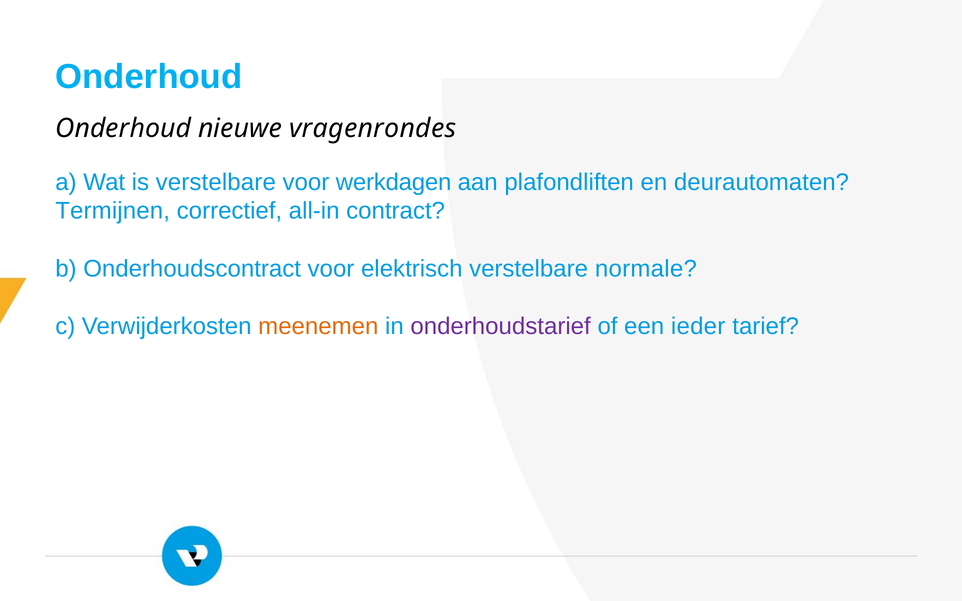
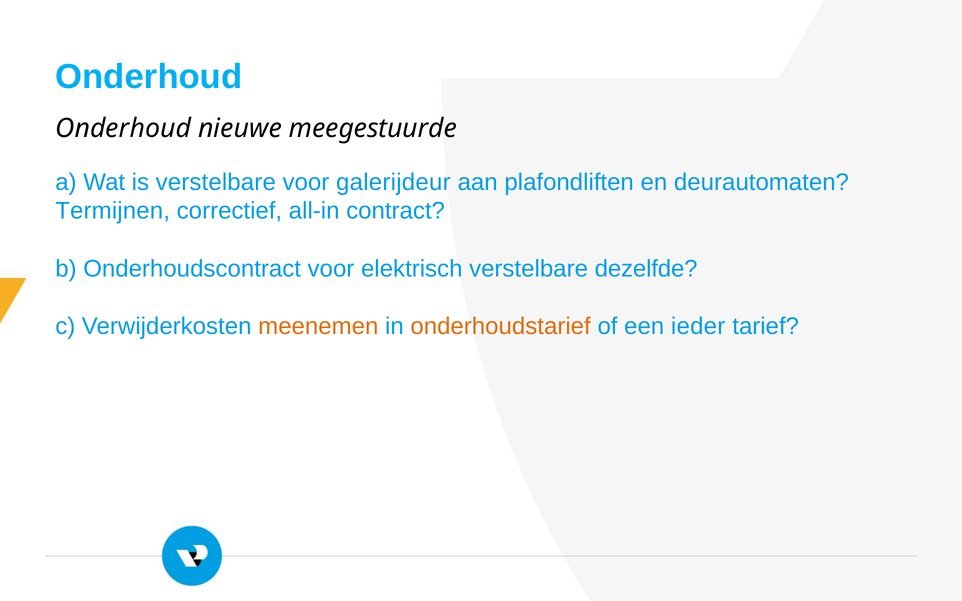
vragenrondes: vragenrondes -> meegestuurde
werkdagen: werkdagen -> galerijdeur
normale: normale -> dezelfde
onderhoudstarief colour: purple -> orange
